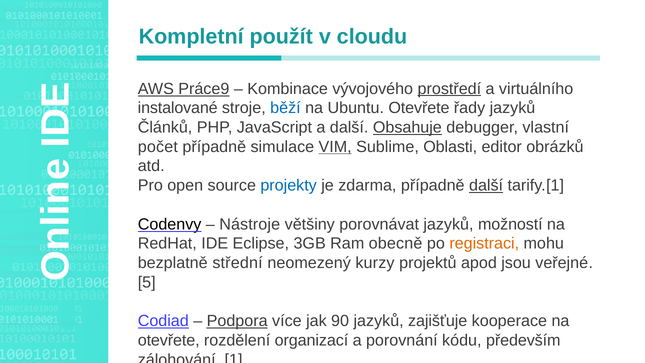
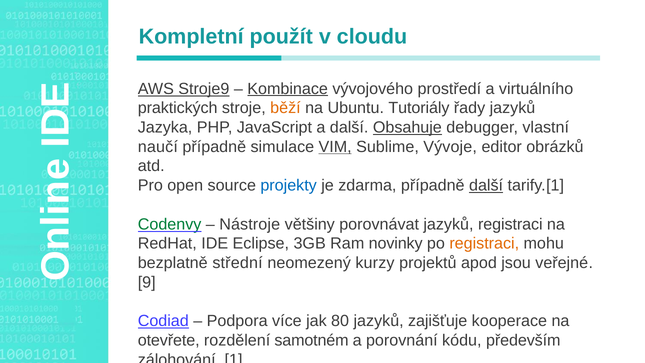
Práce9: Práce9 -> Stroje9
Kombinace underline: none -> present
prostředí underline: present -> none
instalované: instalované -> praktických
běží colour: blue -> orange
Ubuntu Otevřete: Otevřete -> Tutoriály
Článků: Článků -> Jazyka
počet: počet -> naučí
Oblasti: Oblasti -> Vývoje
Codenvy colour: black -> green
jazyků možností: možností -> registraci
obecně: obecně -> novinky
5: 5 -> 9
Podpora underline: present -> none
90: 90 -> 80
organizací: organizací -> samotném
